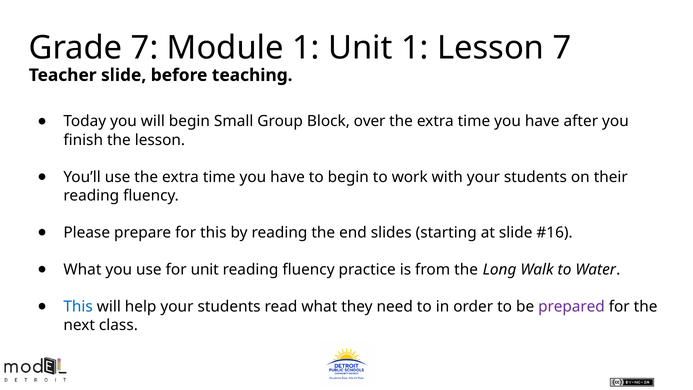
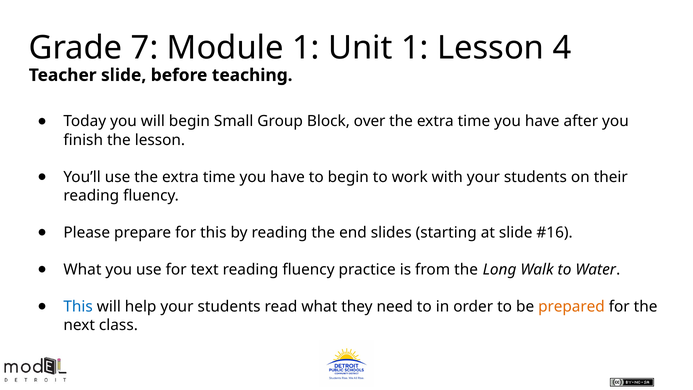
Lesson 7: 7 -> 4
for unit: unit -> text
prepared colour: purple -> orange
